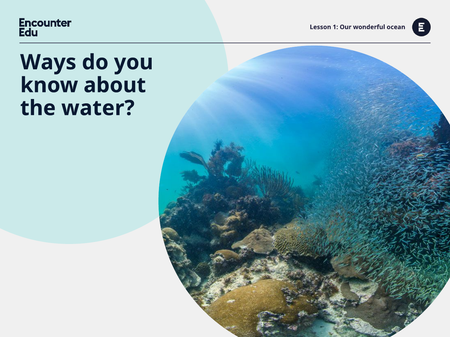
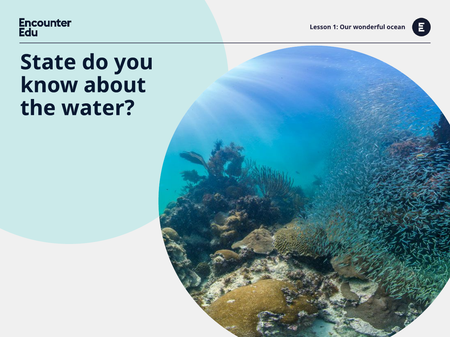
Ways: Ways -> State
